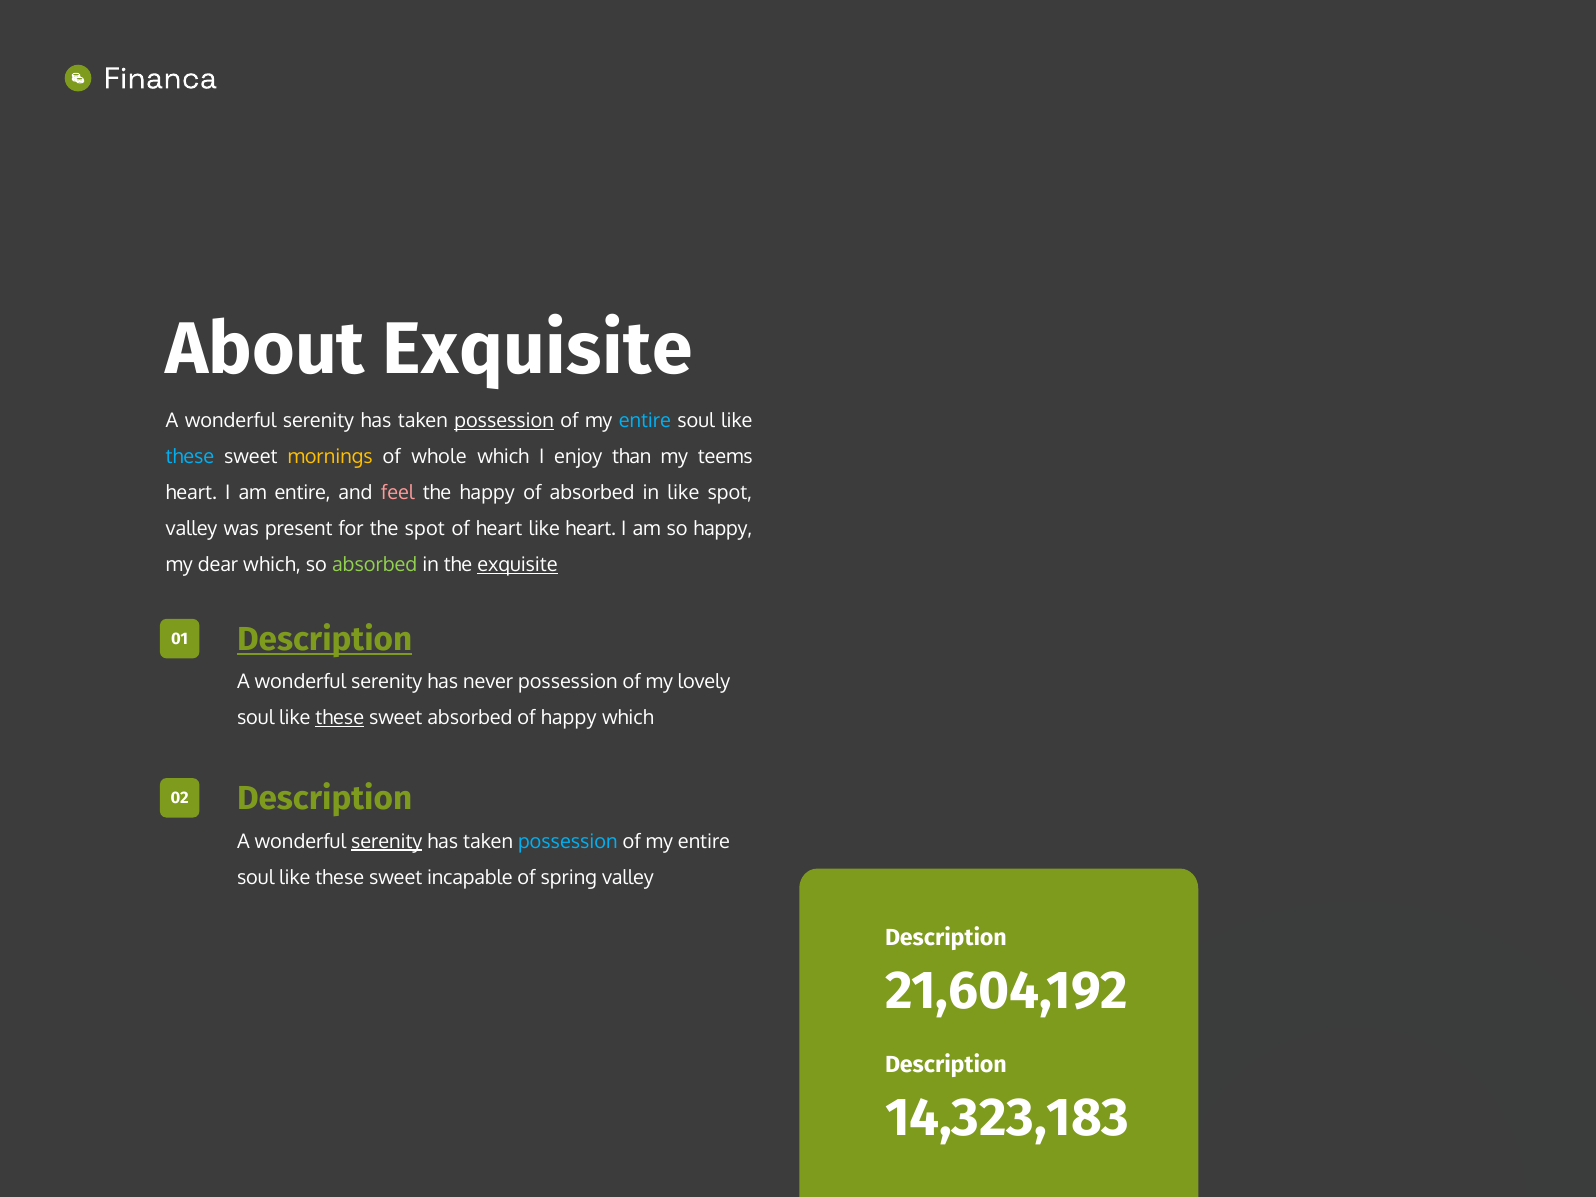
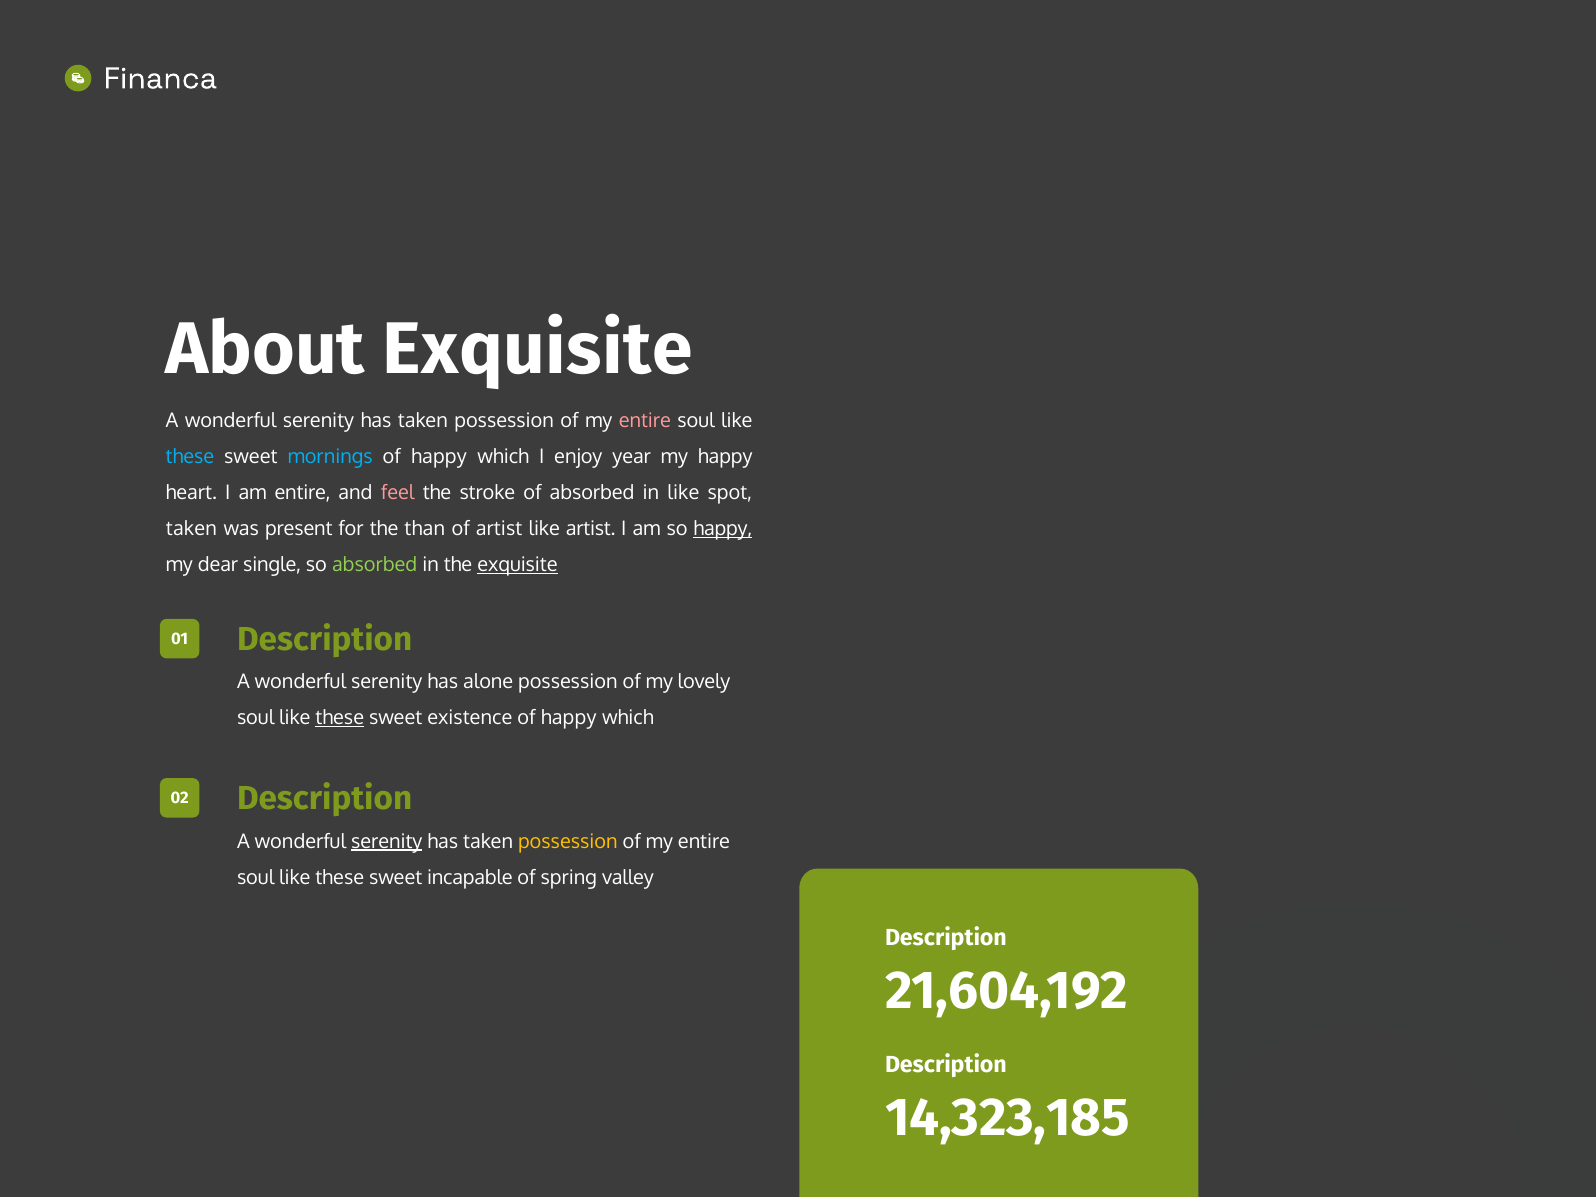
possession at (504, 421) underline: present -> none
entire at (645, 421) colour: light blue -> pink
mornings colour: yellow -> light blue
whole at (439, 457): whole -> happy
than: than -> year
my teems: teems -> happy
the happy: happy -> stroke
valley at (192, 529): valley -> taken
the spot: spot -> than
of heart: heart -> artist
like heart: heart -> artist
happy at (723, 529) underline: none -> present
dear which: which -> single
Description at (325, 640) underline: present -> none
never: never -> alone
sweet absorbed: absorbed -> existence
possession at (568, 841) colour: light blue -> yellow
14,323,183: 14,323,183 -> 14,323,185
